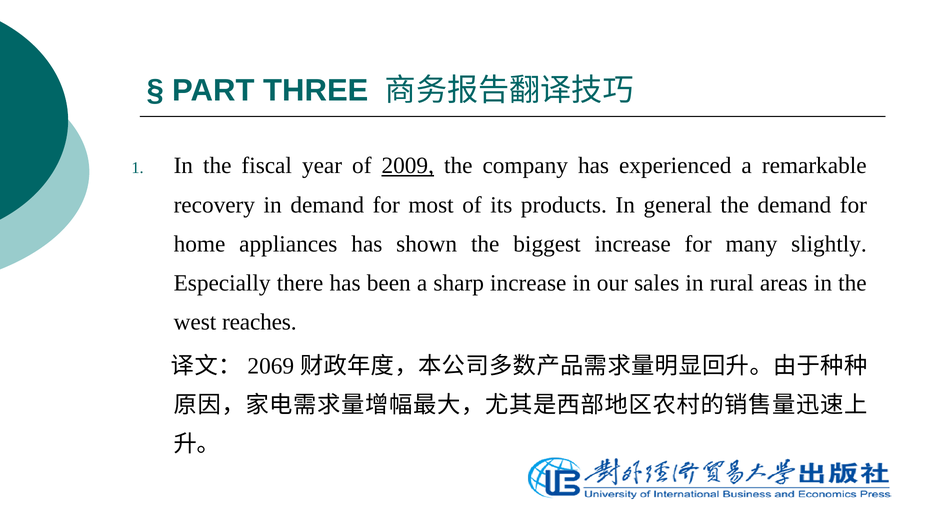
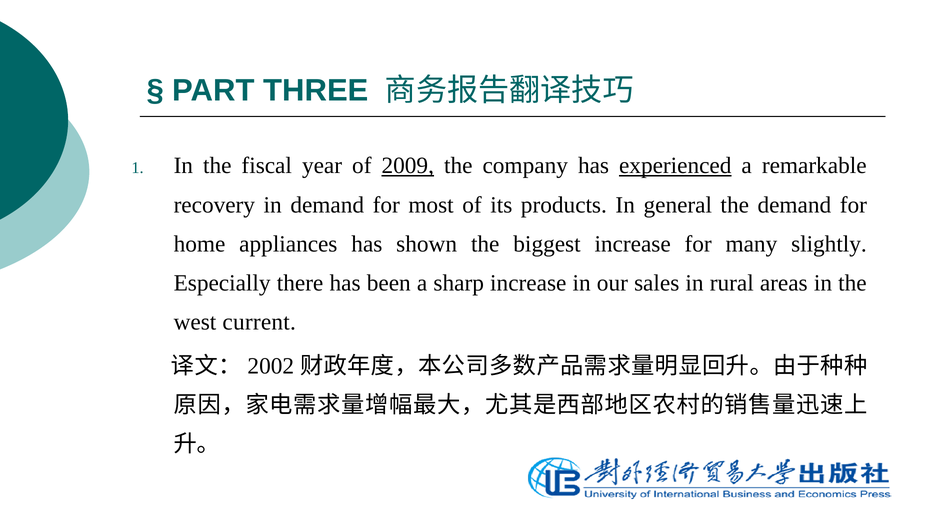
experienced underline: none -> present
reaches: reaches -> current
2069: 2069 -> 2002
